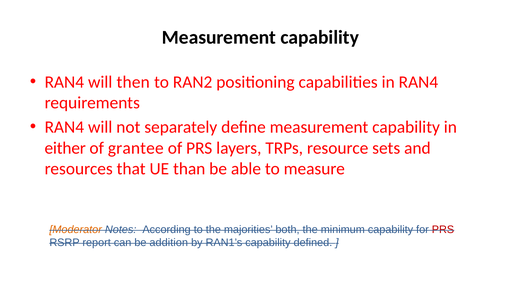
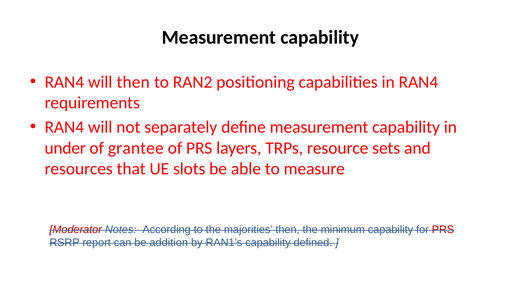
either: either -> under
than: than -> slots
Moderator colour: orange -> red
majorities both: both -> then
